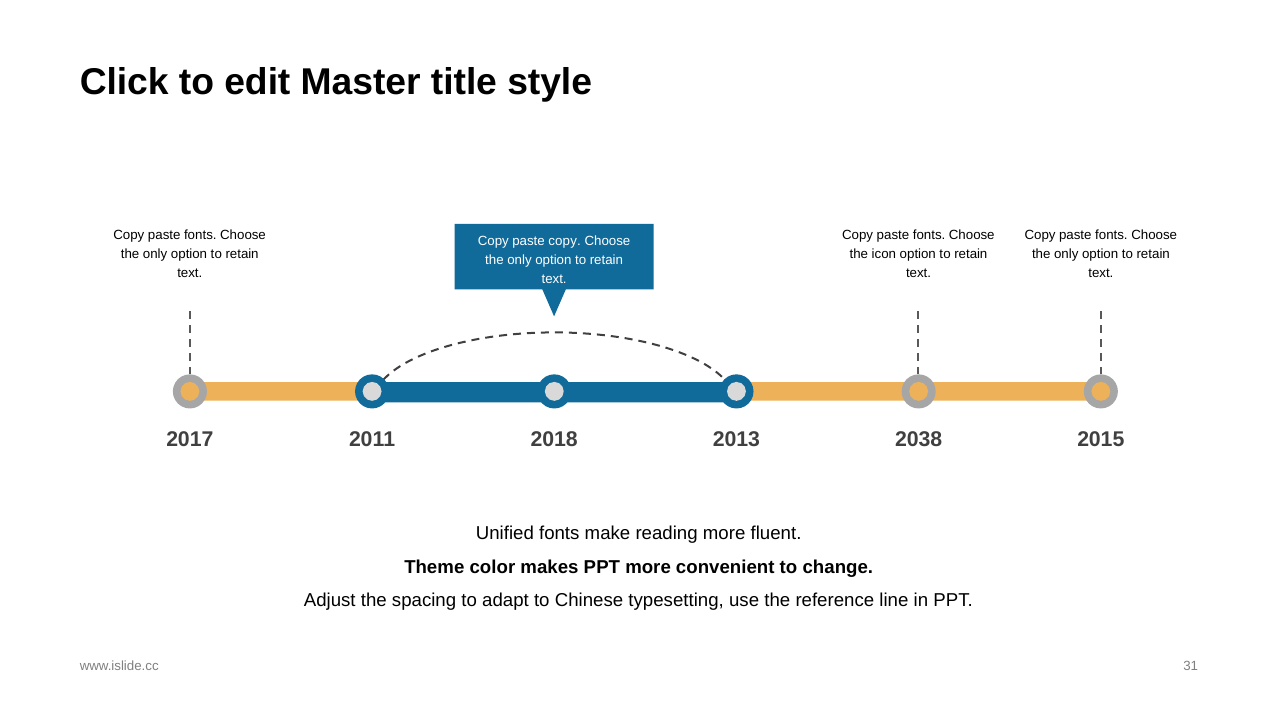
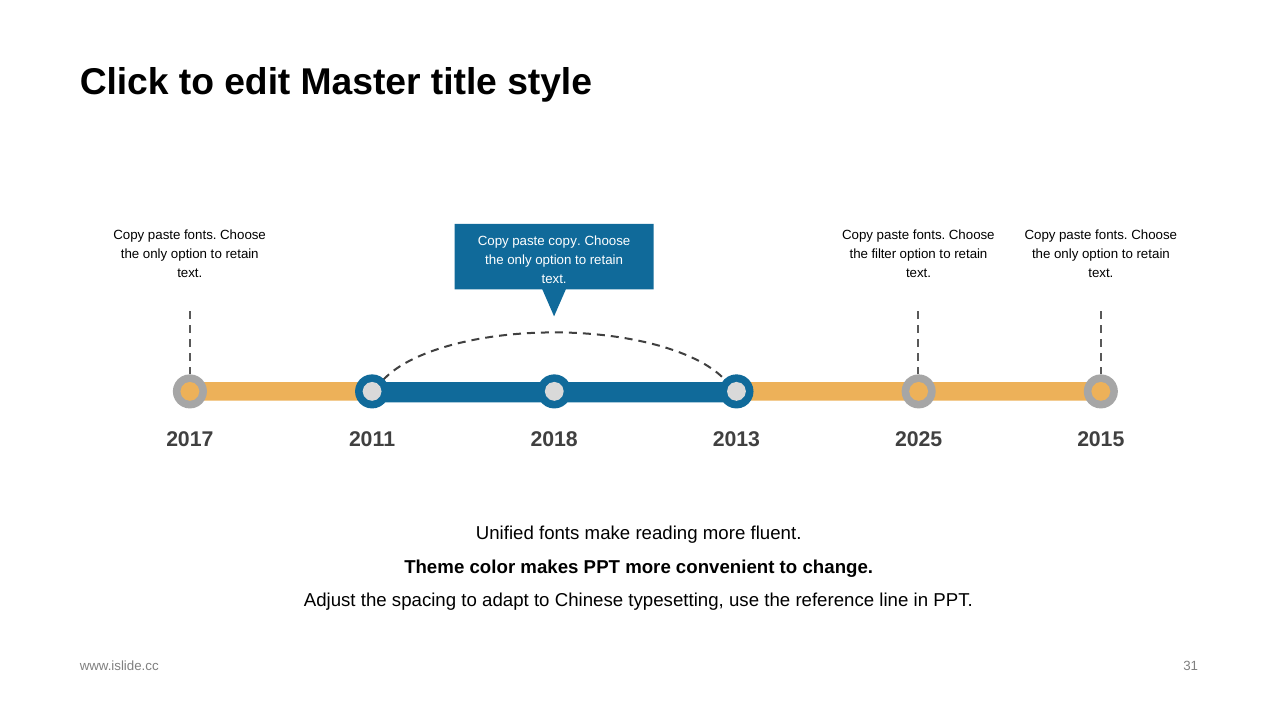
icon: icon -> filter
2038: 2038 -> 2025
